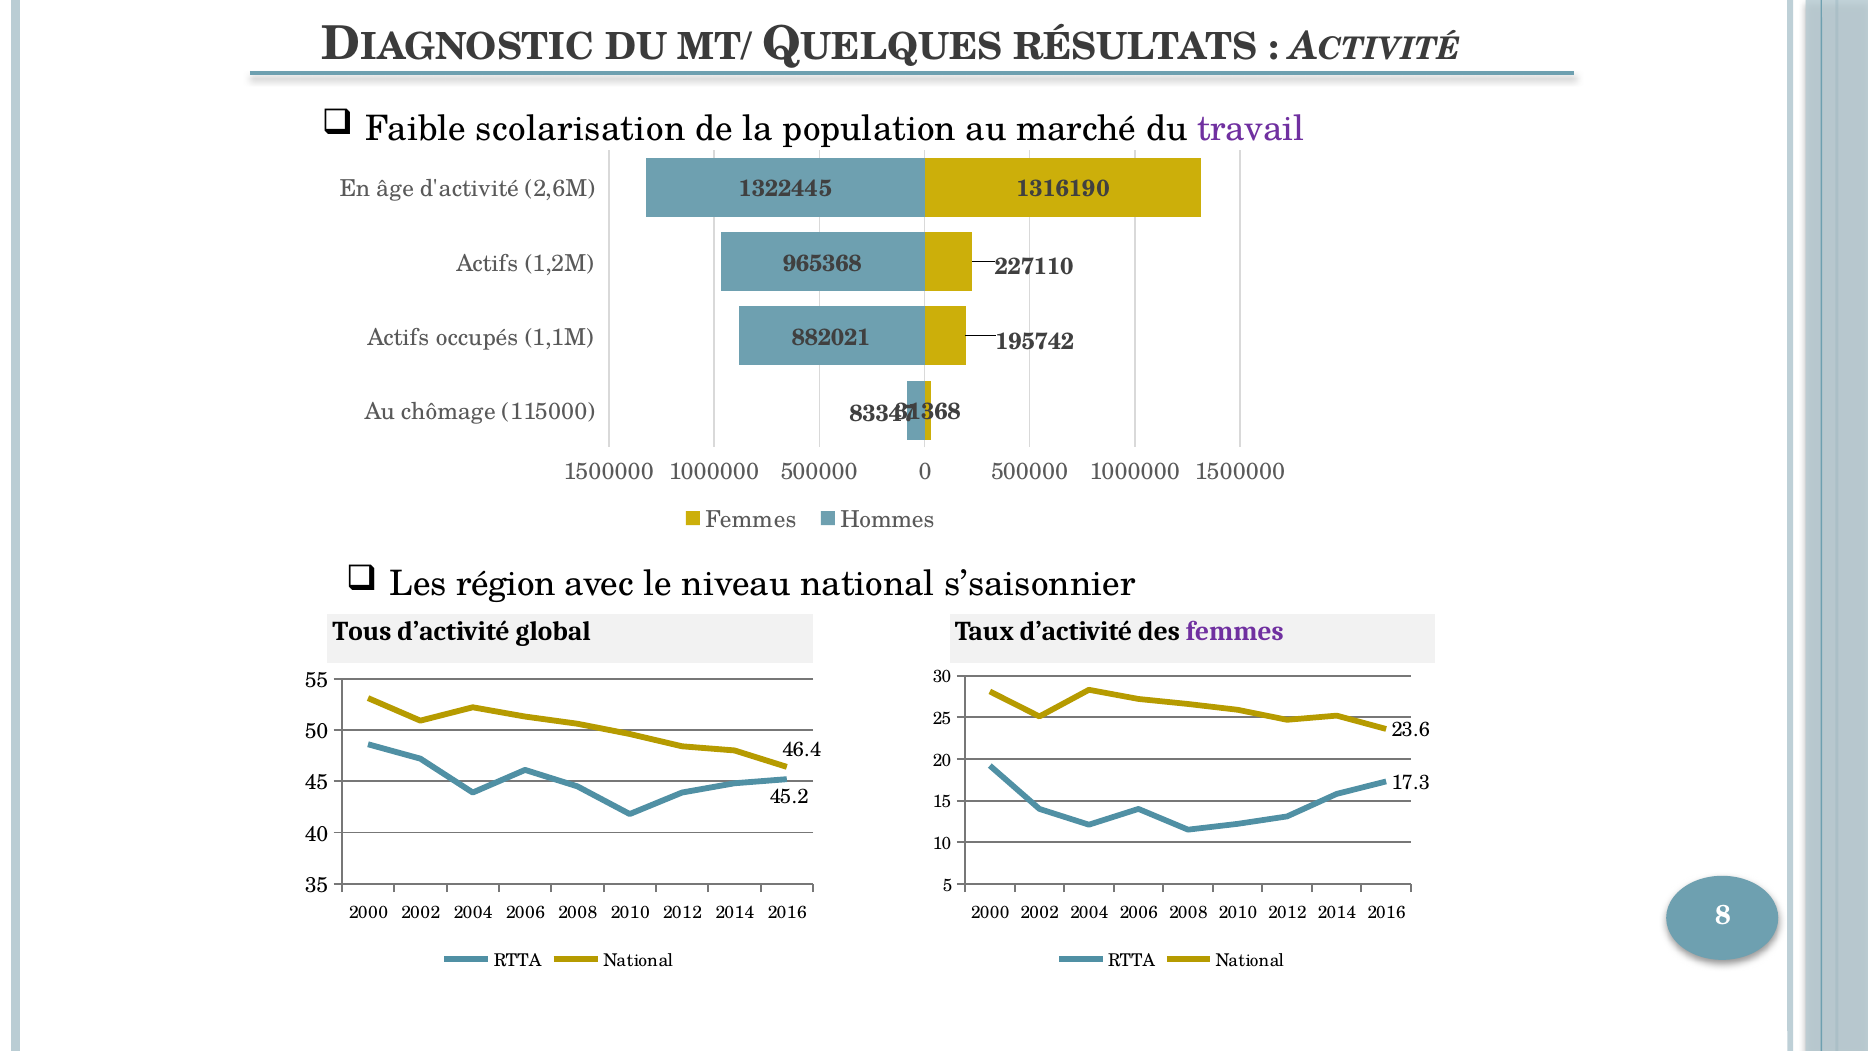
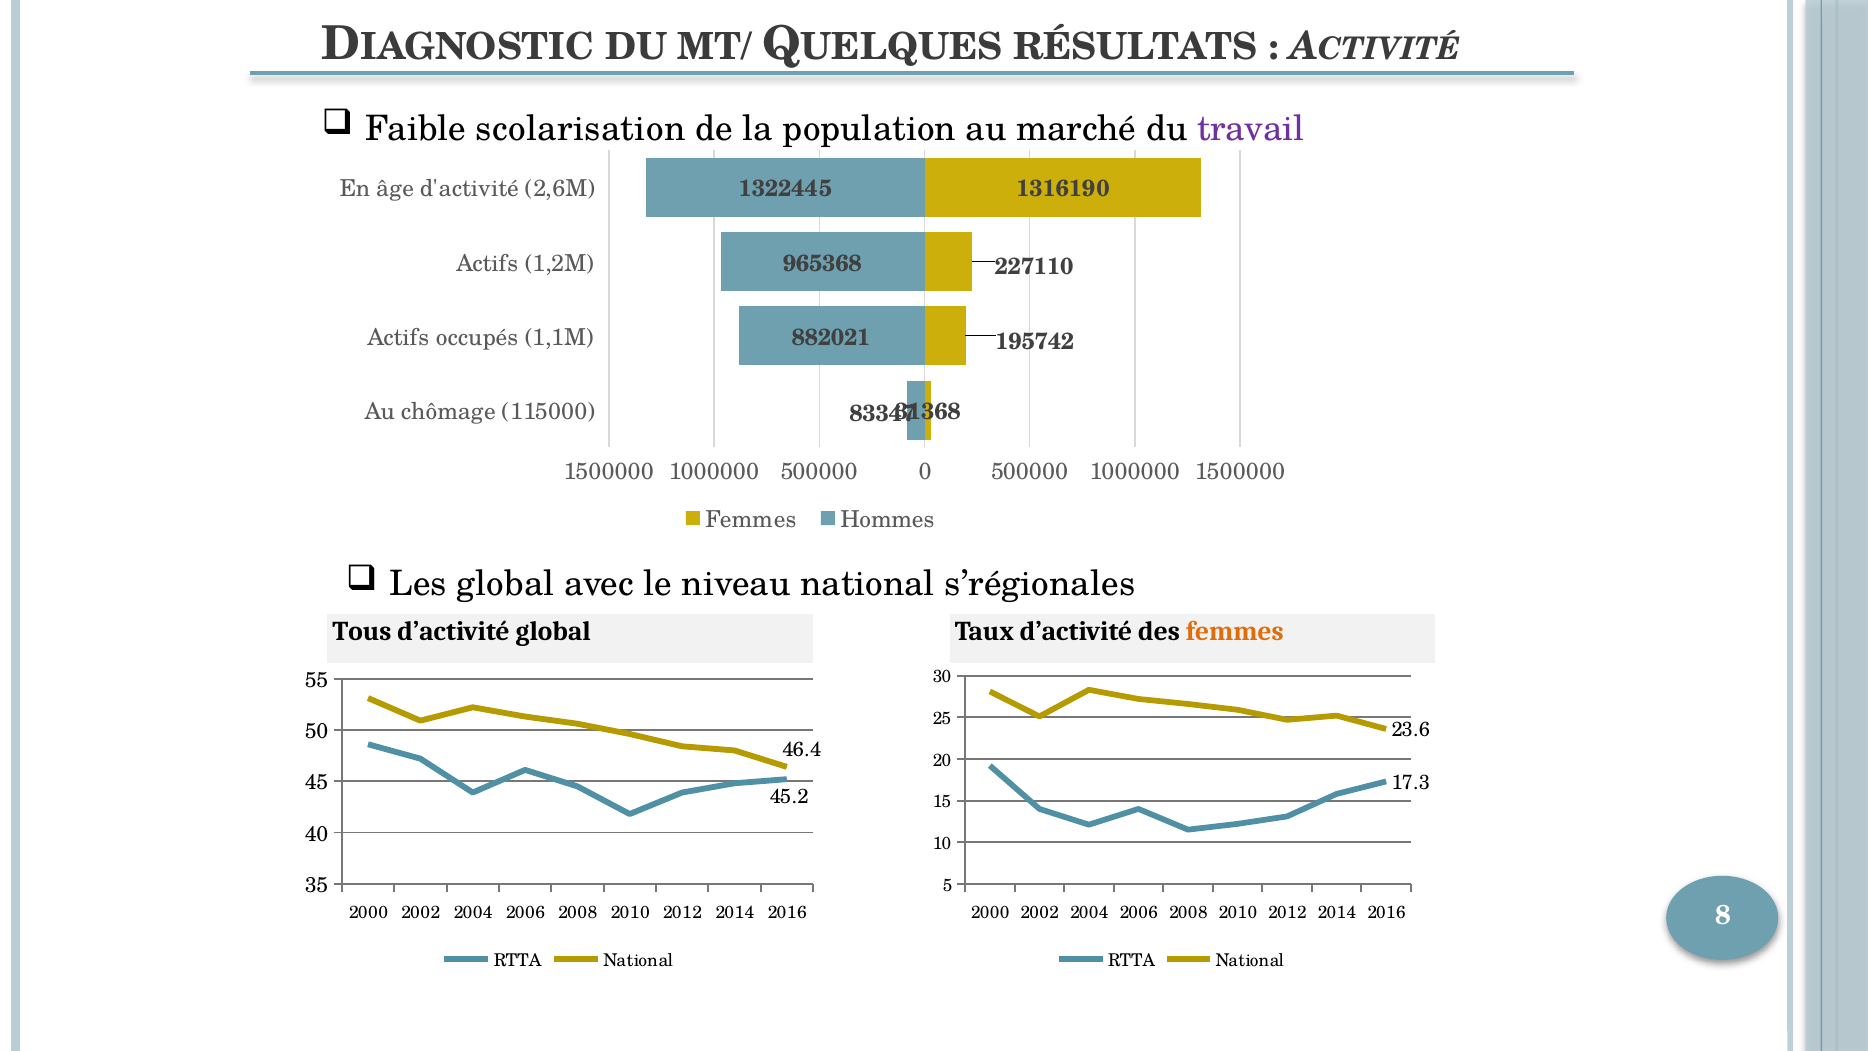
Les région: région -> global
s’saisonnier: s’saisonnier -> s’régionales
femmes at (1235, 632) colour: purple -> orange
